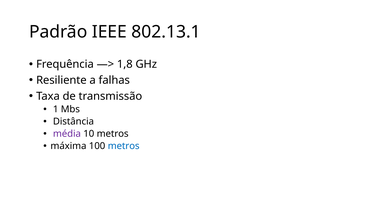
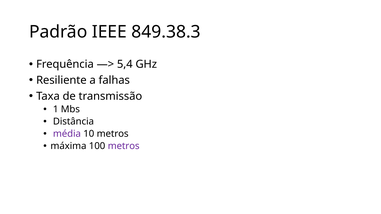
802.13.1: 802.13.1 -> 849.38.3
1,8: 1,8 -> 5,4
metros at (124, 146) colour: blue -> purple
